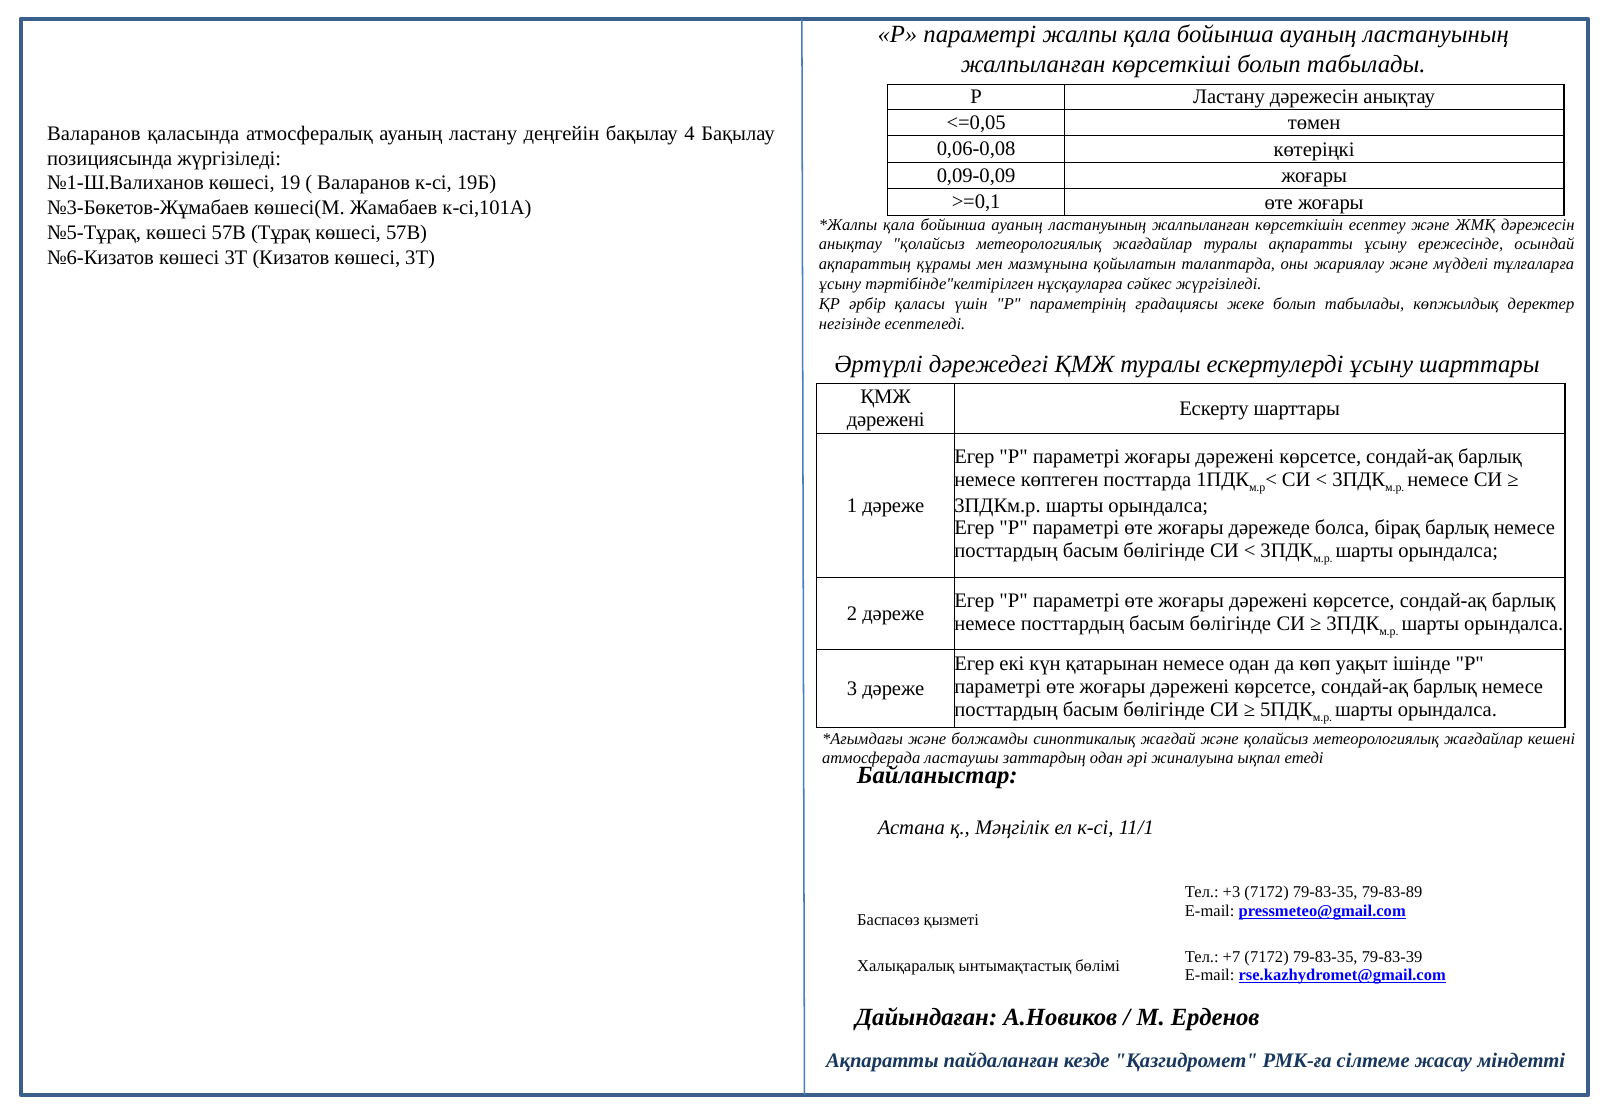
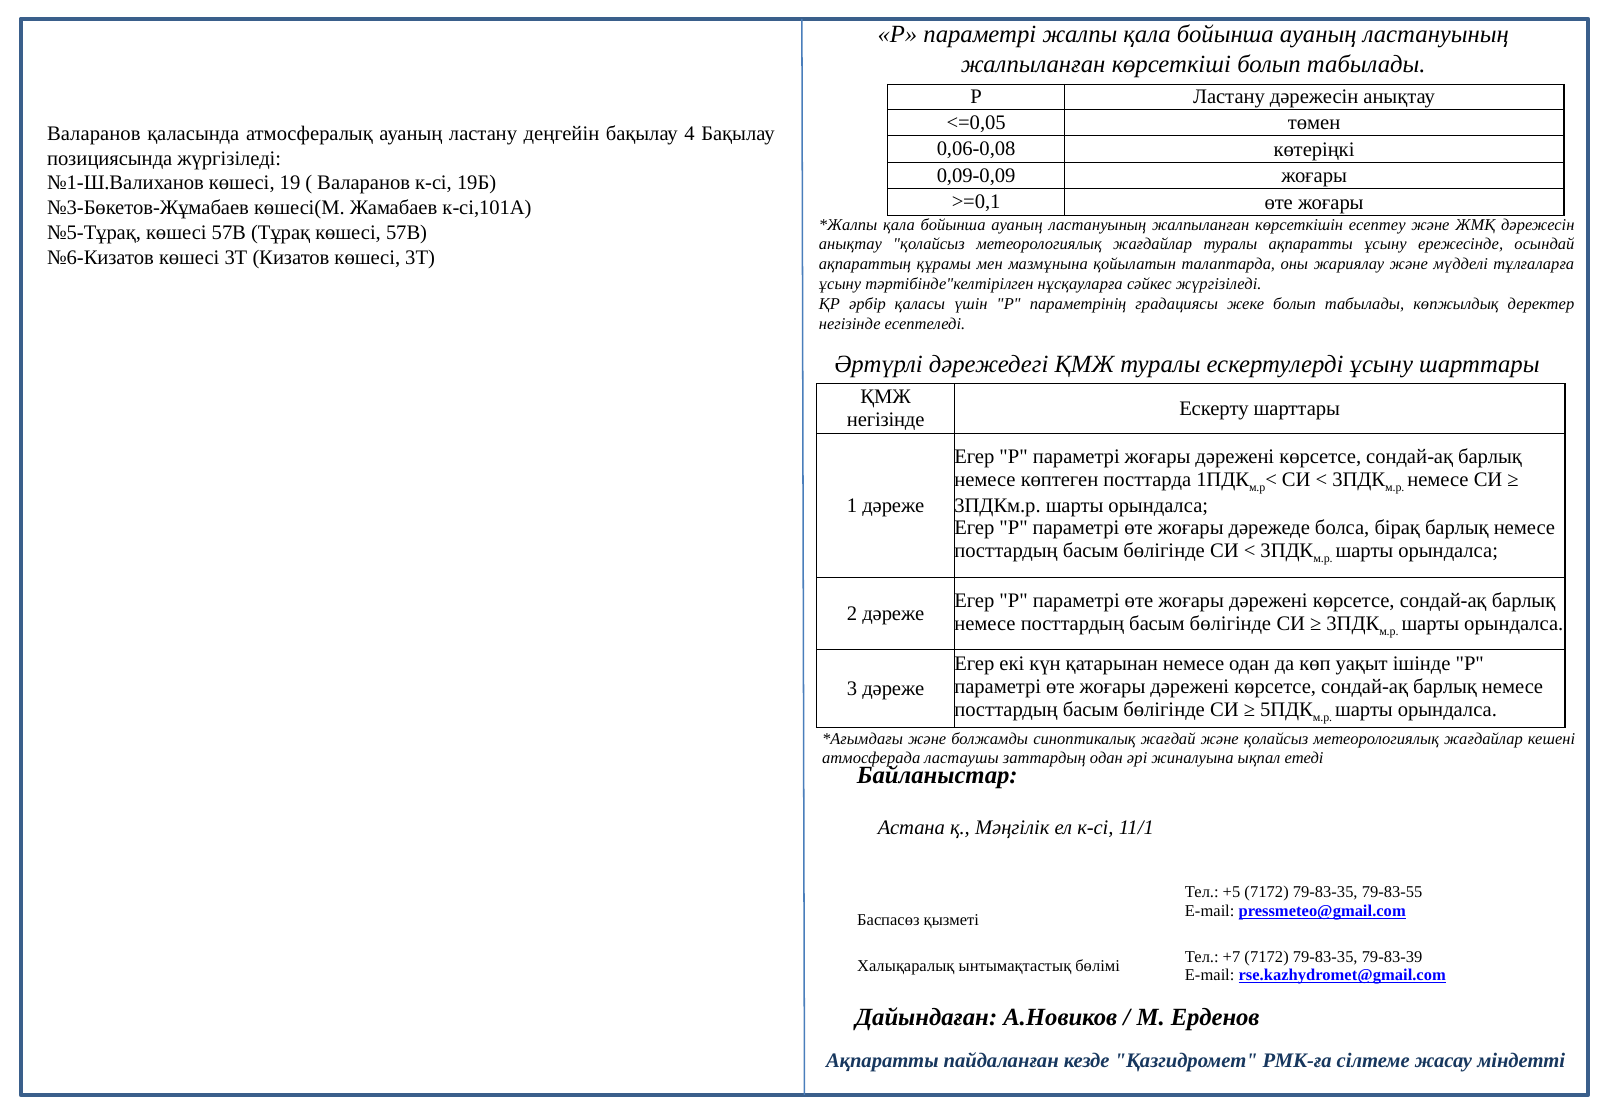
дәрежені at (886, 420): дәрежені -> негізінде
+3: +3 -> +5
79-83-89: 79-83-89 -> 79-83-55
